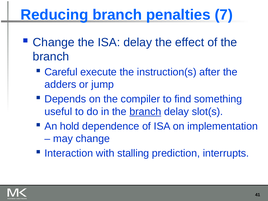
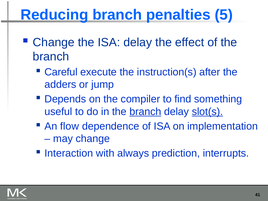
7: 7 -> 5
slot(s underline: none -> present
hold: hold -> flow
stalling: stalling -> always
